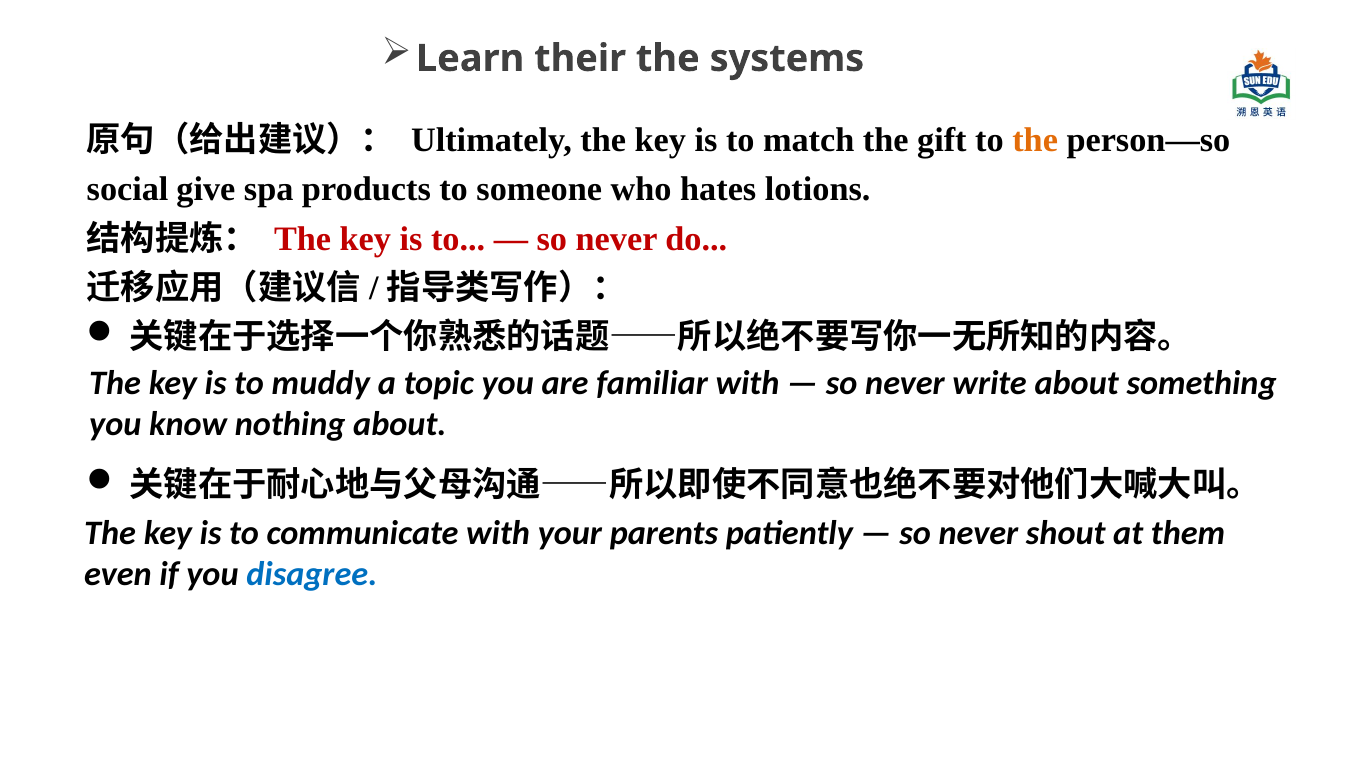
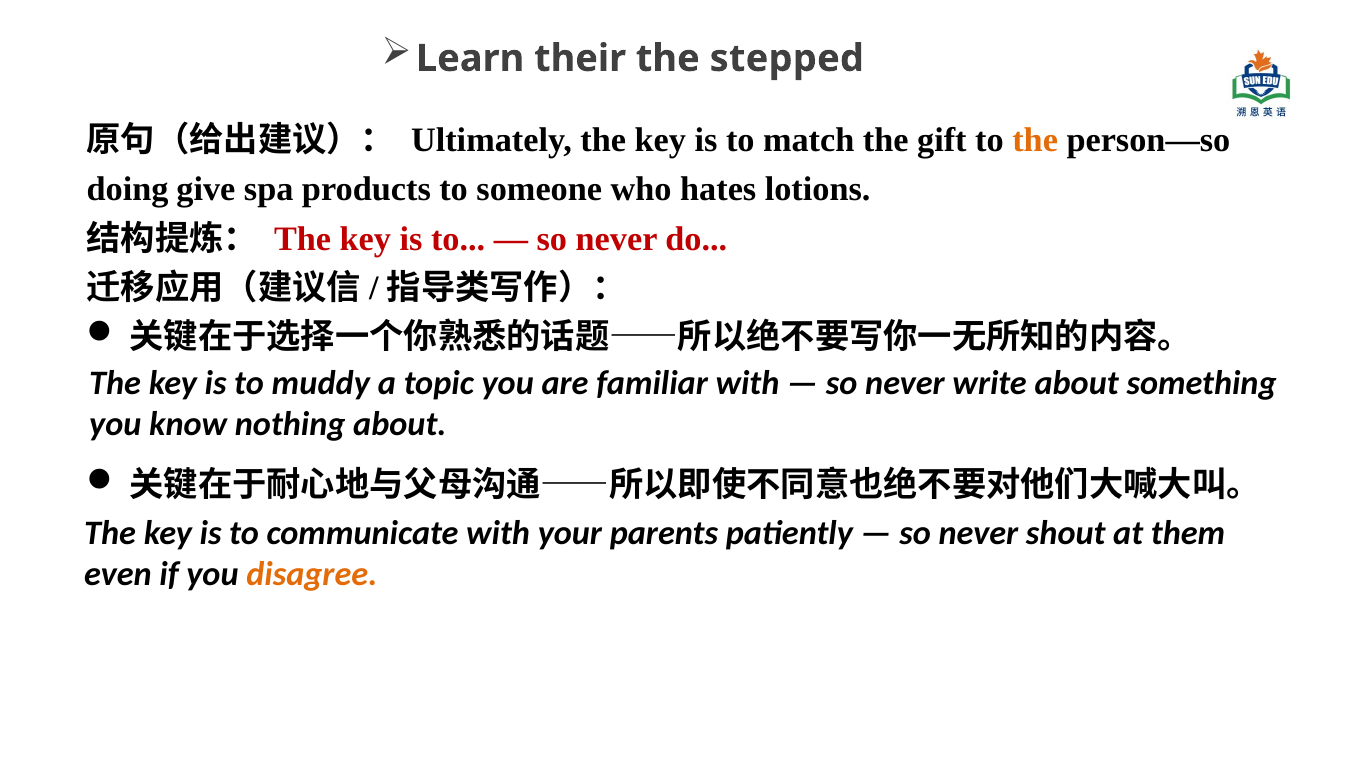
systems: systems -> stepped
social: social -> doing
disagree colour: blue -> orange
